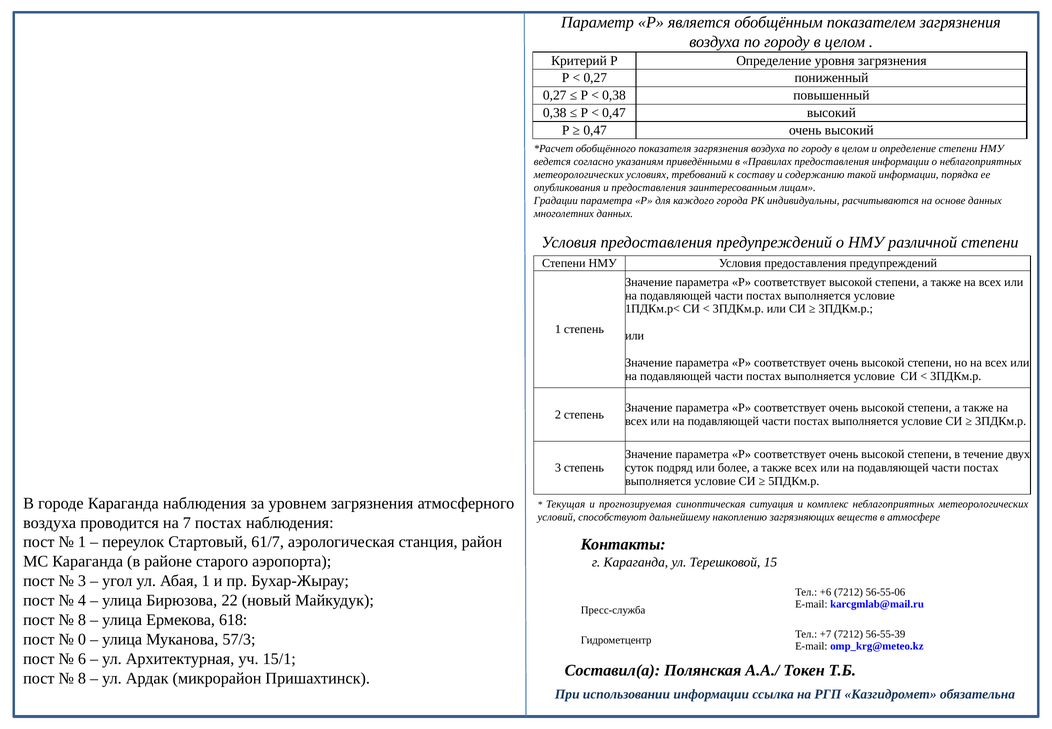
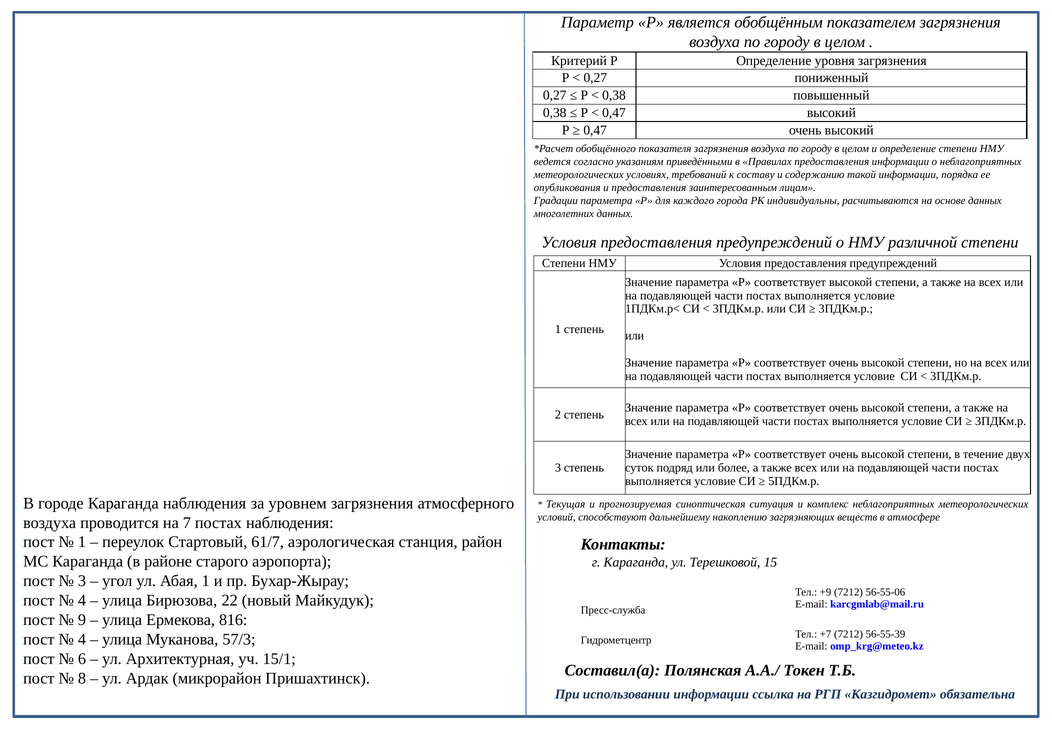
+6: +6 -> +9
8 at (82, 619): 8 -> 9
618: 618 -> 816
0 at (82, 639): 0 -> 4
